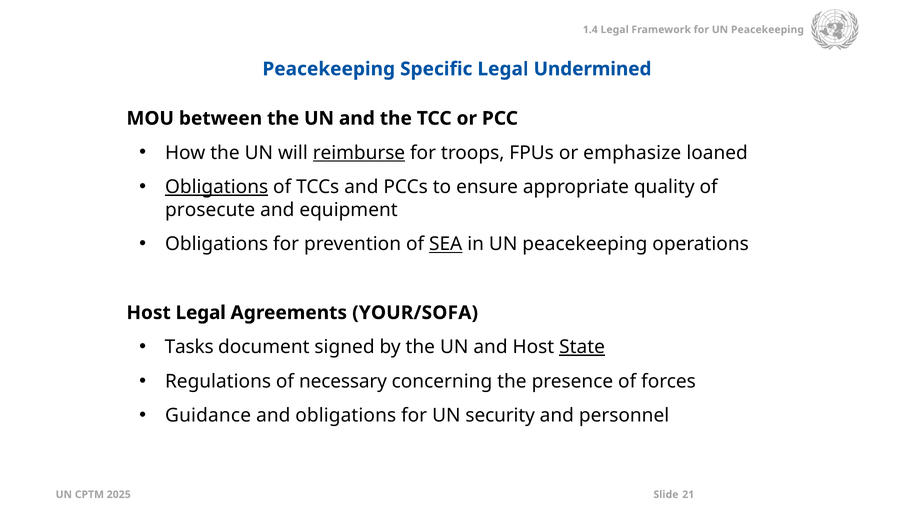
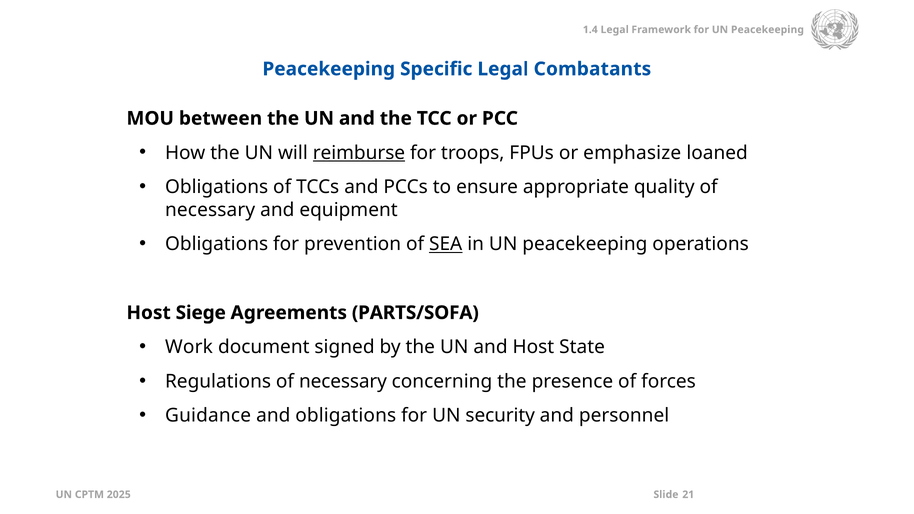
Undermined: Undermined -> Combatants
Obligations at (217, 187) underline: present -> none
prosecute at (210, 210): prosecute -> necessary
Host Legal: Legal -> Siege
YOUR/SOFA: YOUR/SOFA -> PARTS/SOFA
Tasks: Tasks -> Work
State underline: present -> none
